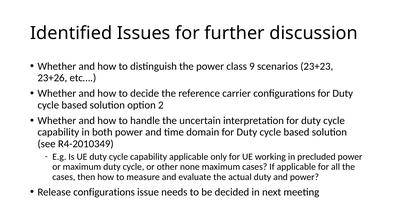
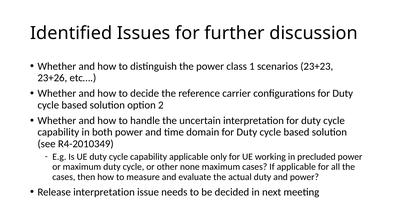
9: 9 -> 1
Release configurations: configurations -> interpretation
